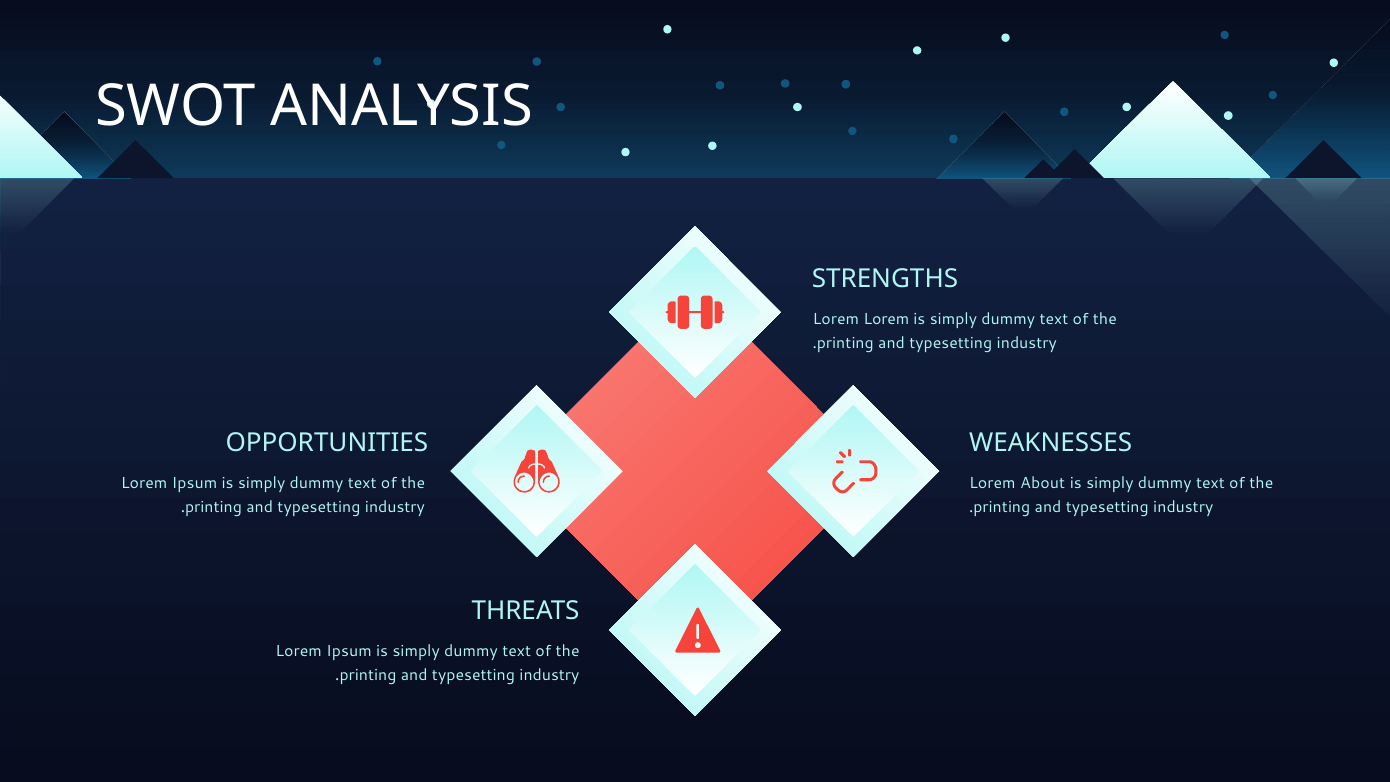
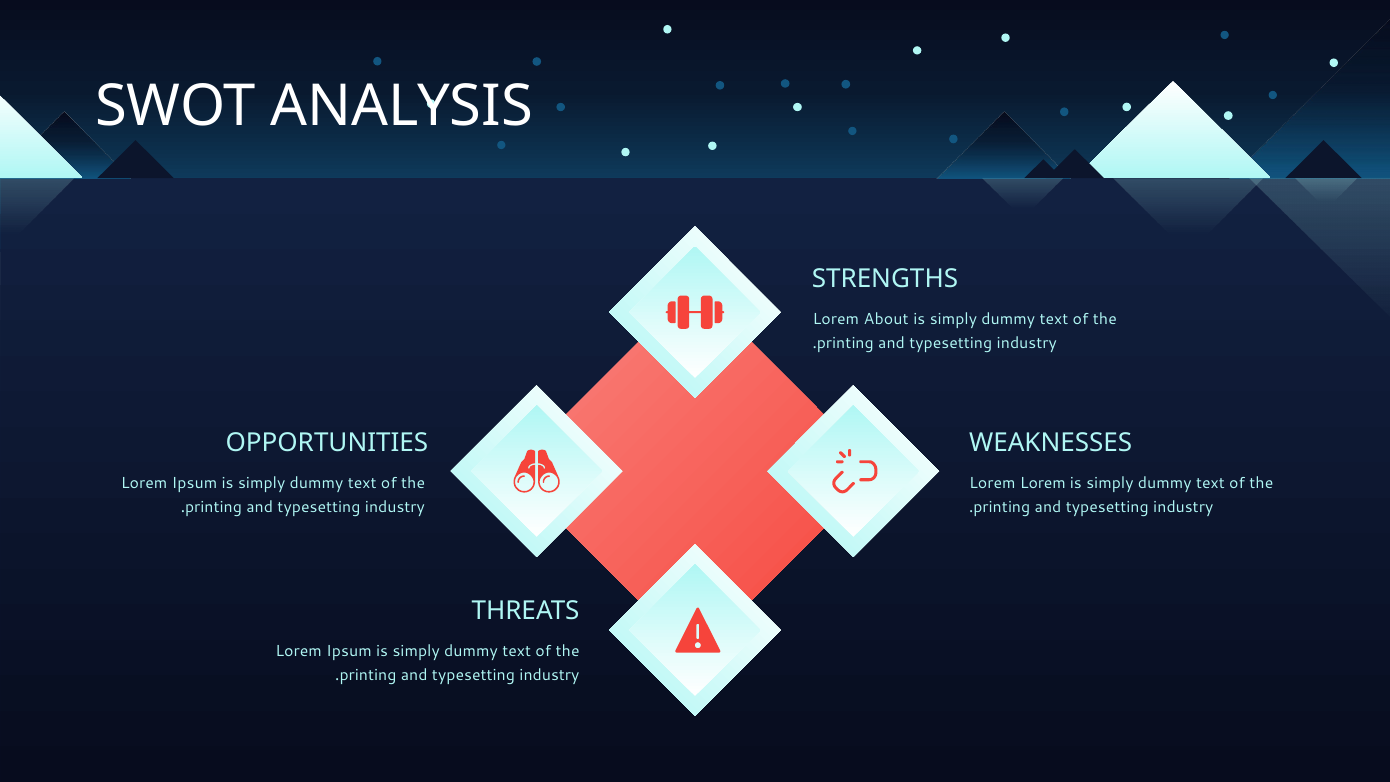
Lorem Lorem: Lorem -> About
Lorem About: About -> Lorem
